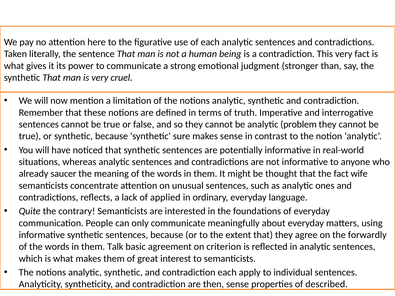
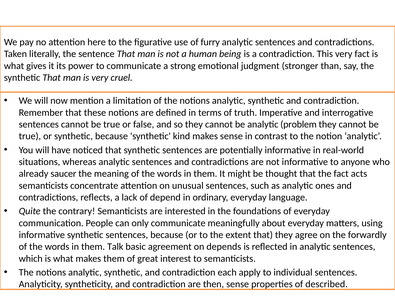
of each: each -> furry
sure: sure -> kind
wife: wife -> acts
applied: applied -> depend
criterion: criterion -> depends
